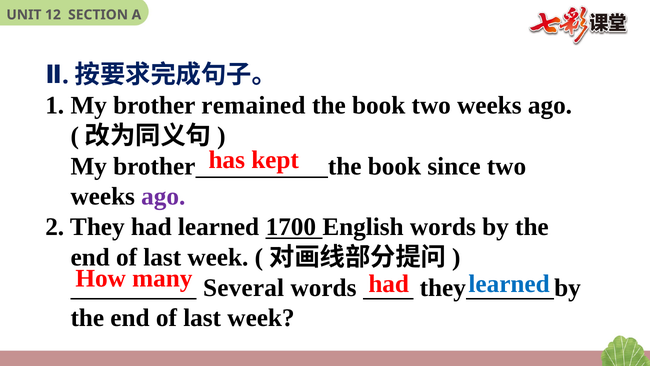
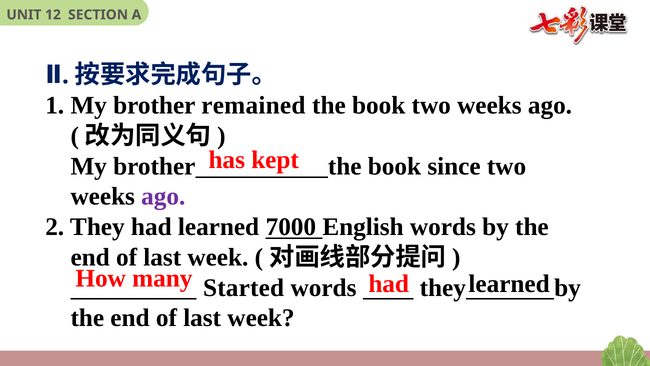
1700: 1700 -> 7000
learned at (509, 283) colour: blue -> black
Several: Several -> Started
